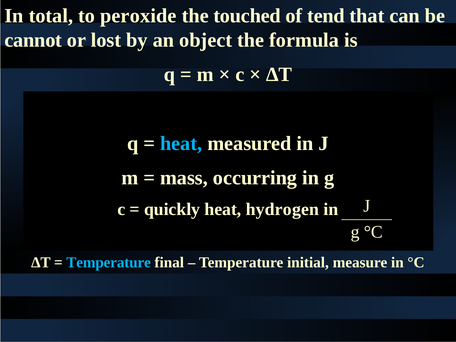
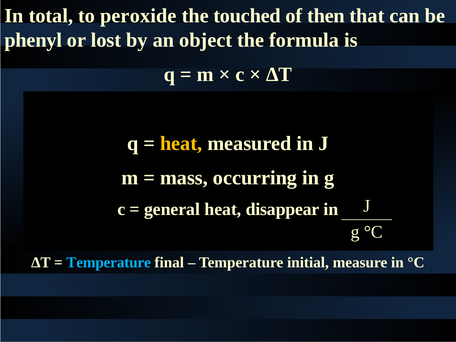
tend: tend -> then
cannot: cannot -> phenyl
heat at (181, 143) colour: light blue -> yellow
quickly: quickly -> general
hydrogen: hydrogen -> disappear
